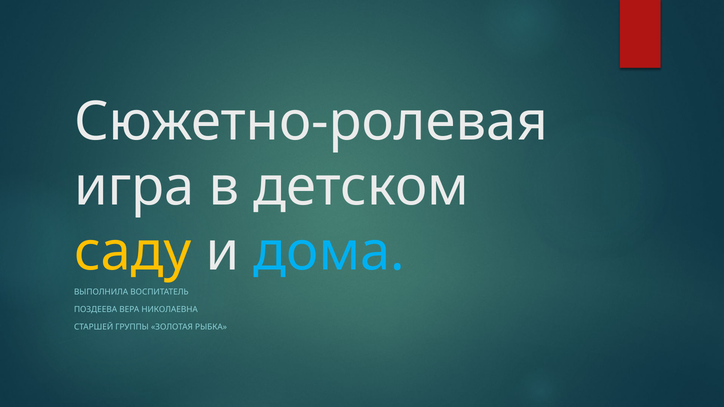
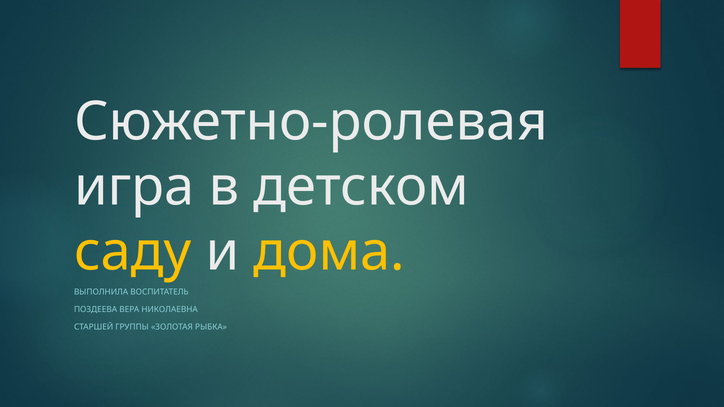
дома colour: light blue -> yellow
